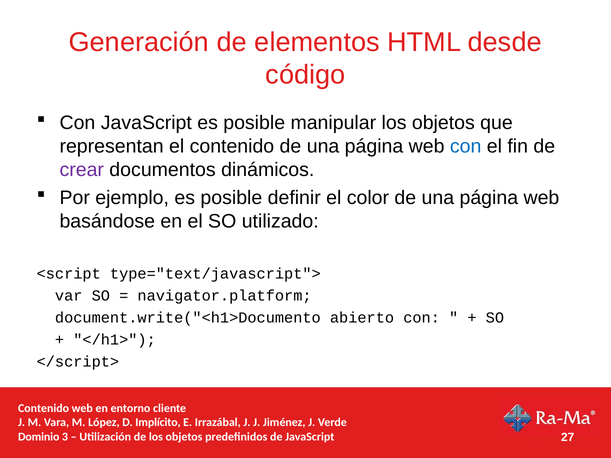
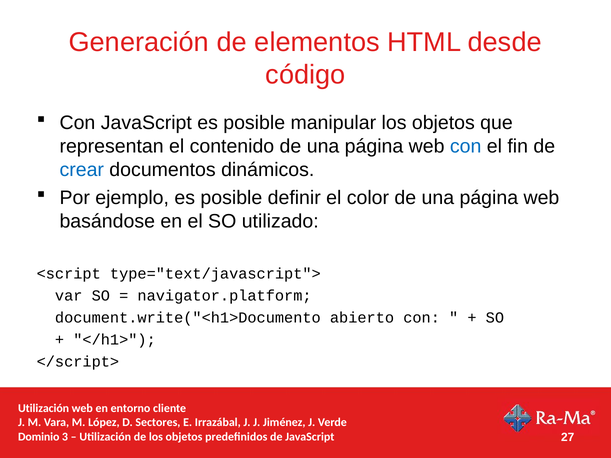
crear colour: purple -> blue
Contenido at (44, 409): Contenido -> Utilización
Implícito: Implícito -> Sectores
